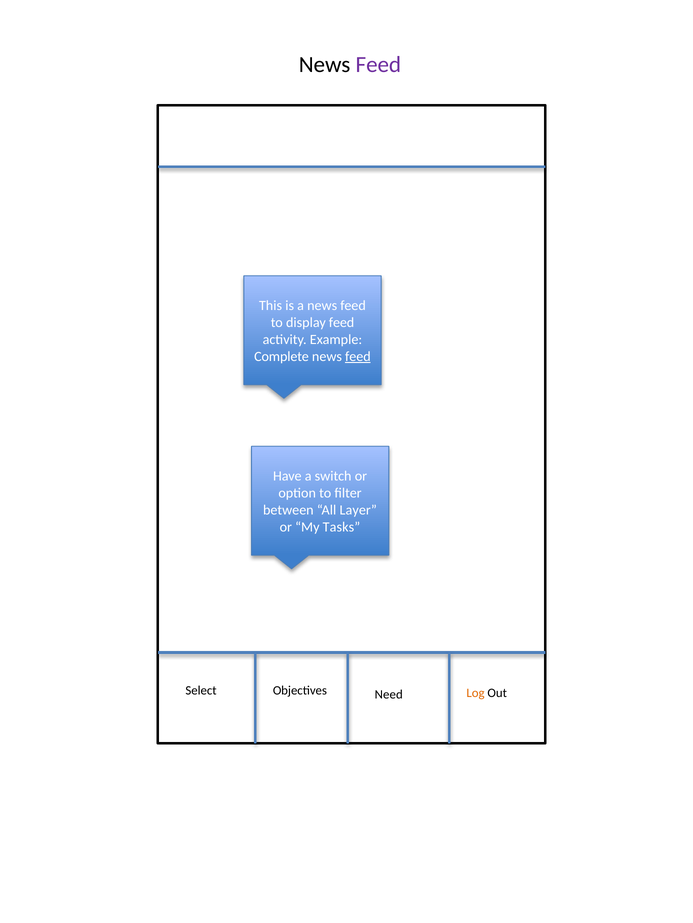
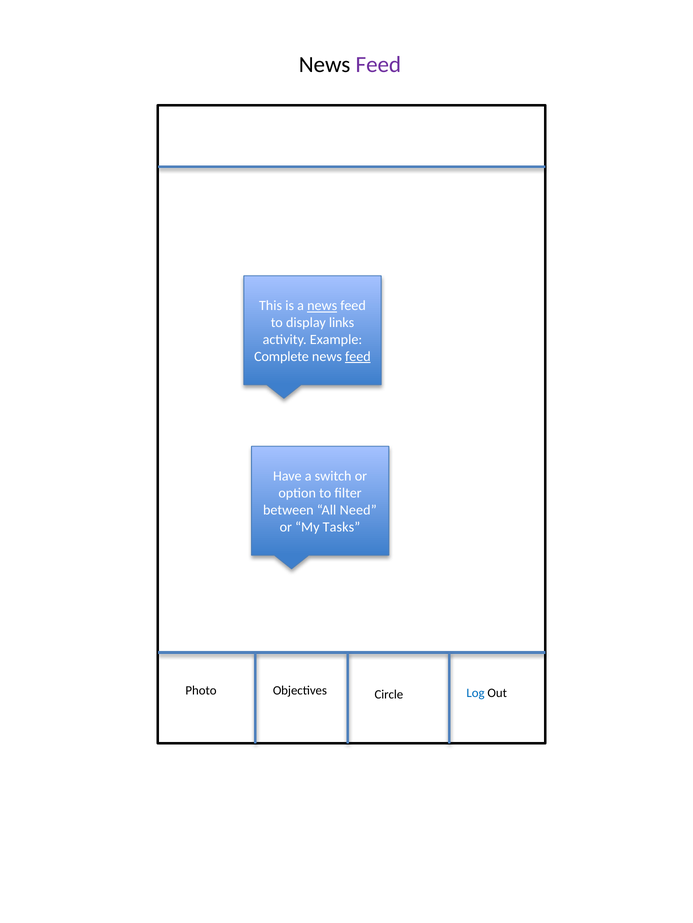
news at (322, 306) underline: none -> present
display feed: feed -> links
Layer: Layer -> Need
Select: Select -> Photo
Log colour: orange -> blue
Need: Need -> Circle
